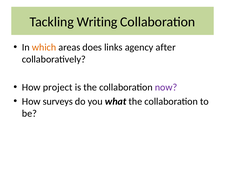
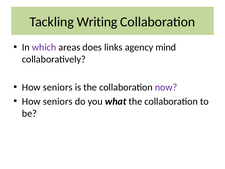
which colour: orange -> purple
after: after -> mind
project at (58, 87): project -> seniors
surveys at (58, 101): surveys -> seniors
